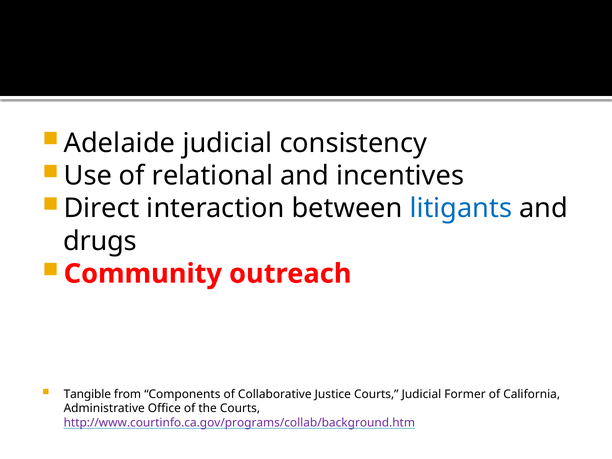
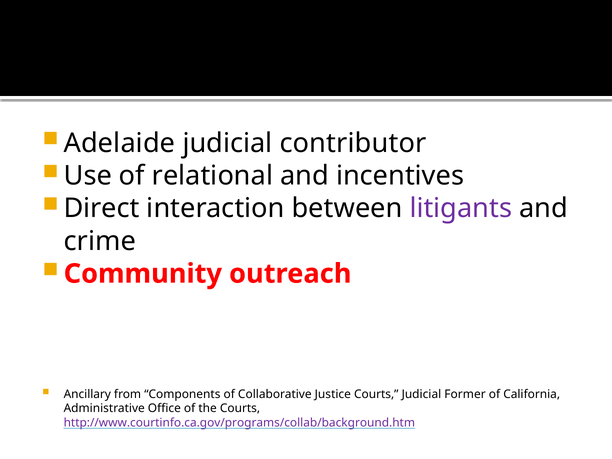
consistency: consistency -> contributor
litigants colour: blue -> purple
drugs: drugs -> crime
Tangible: Tangible -> Ancillary
